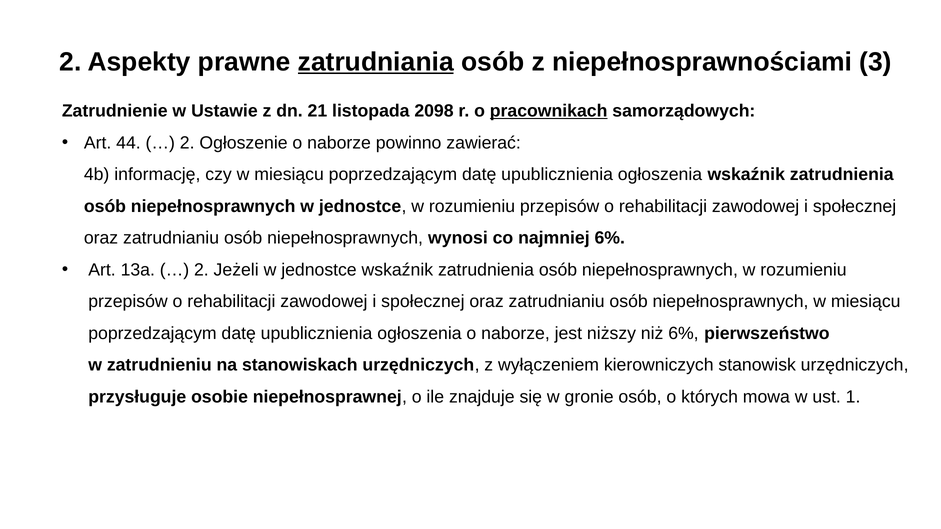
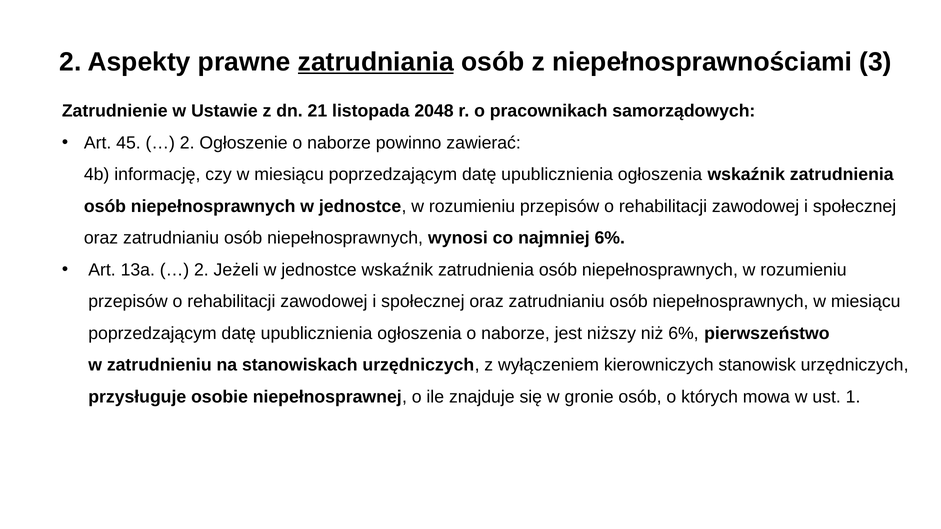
2098: 2098 -> 2048
pracownikach underline: present -> none
44: 44 -> 45
